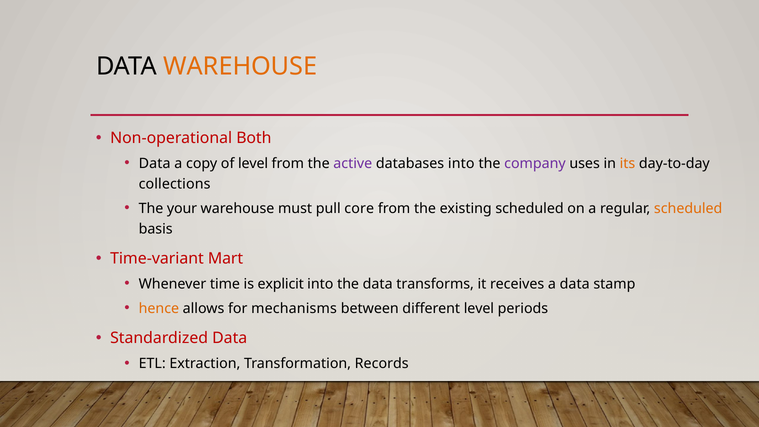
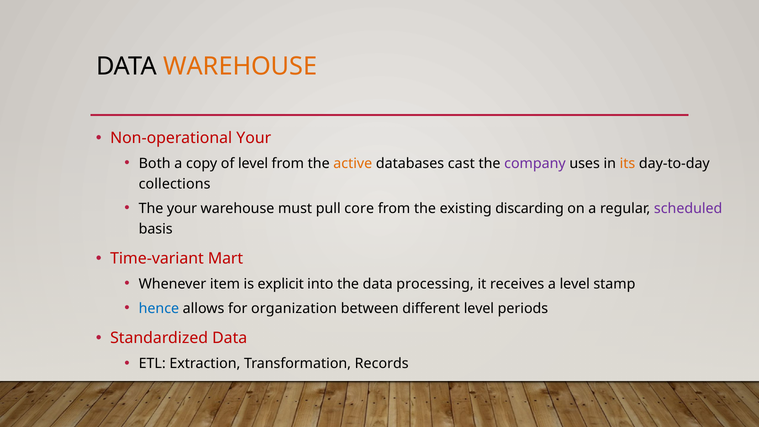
Non-operational Both: Both -> Your
Data at (155, 163): Data -> Both
active colour: purple -> orange
databases into: into -> cast
existing scheduled: scheduled -> discarding
scheduled at (688, 208) colour: orange -> purple
time: time -> item
transforms: transforms -> processing
a data: data -> level
hence colour: orange -> blue
mechanisms: mechanisms -> organization
